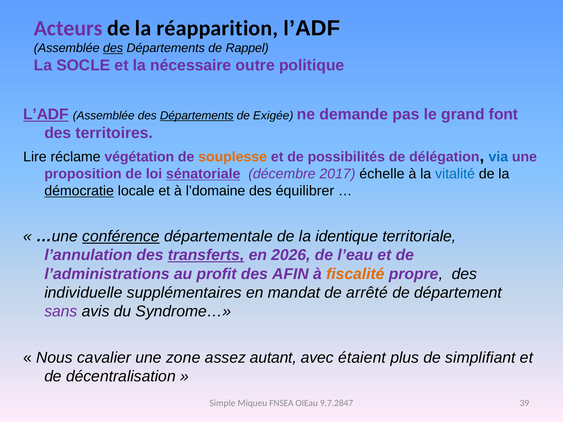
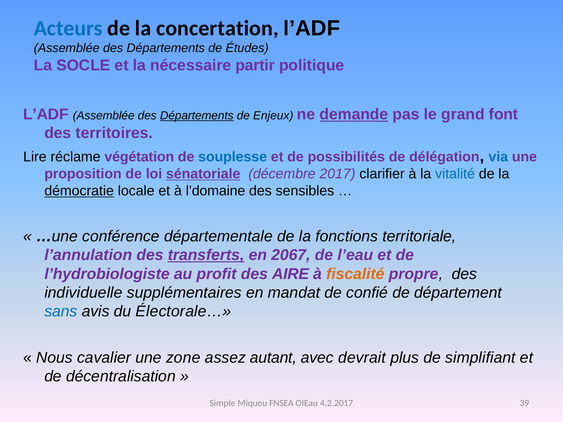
Acteurs colour: purple -> blue
réapparition: réapparition -> concertation
des at (113, 48) underline: present -> none
Rappel: Rappel -> Études
outre: outre -> partir
L’ADF at (46, 114) underline: present -> none
Exigée: Exigée -> Enjeux
demande underline: none -> present
souplesse colour: orange -> blue
échelle: échelle -> clarifier
équilibrer: équilibrer -> sensibles
conférence underline: present -> none
identique: identique -> fonctions
2026: 2026 -> 2067
l’administrations: l’administrations -> l’hydrobiologiste
AFIN: AFIN -> AIRE
arrêté: arrêté -> confié
sans colour: purple -> blue
Syndrome…: Syndrome… -> Électorale…
étaient: étaient -> devrait
9.7.2847: 9.7.2847 -> 4.2.2017
